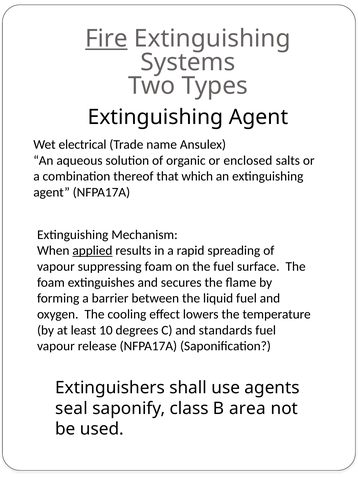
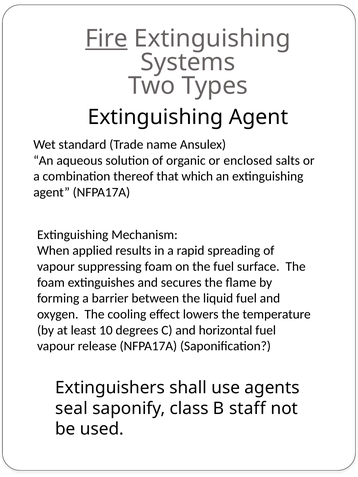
electrical: electrical -> standard
applied underline: present -> none
standards: standards -> horizontal
area: area -> staff
